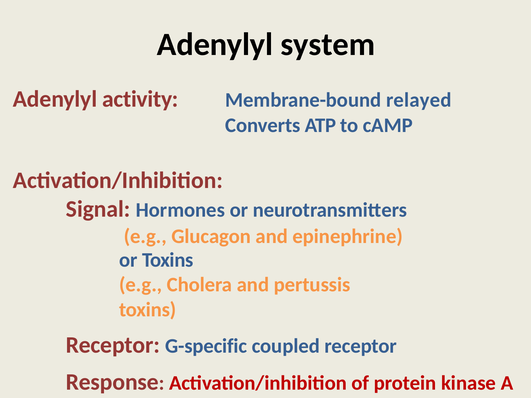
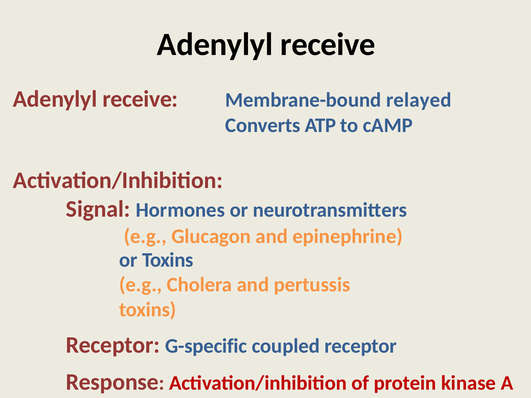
system at (328, 45): system -> receive
activity at (140, 99): activity -> receive
